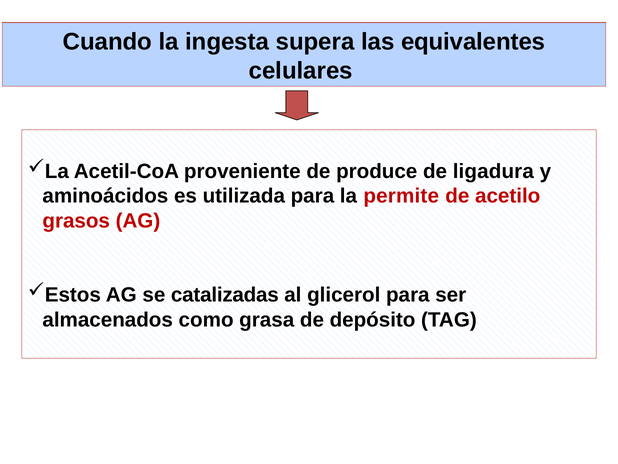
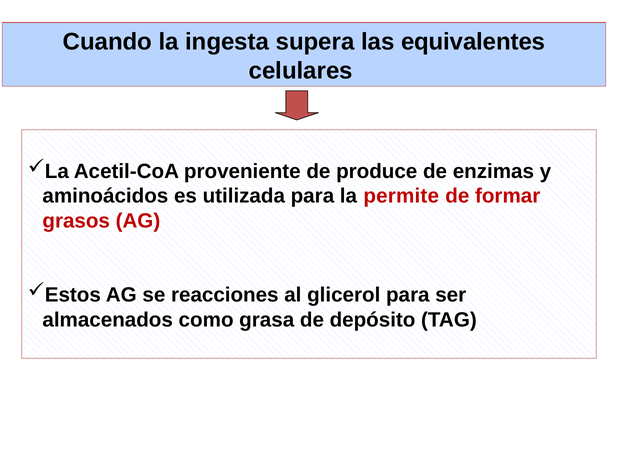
ligadura: ligadura -> enzimas
acetilo: acetilo -> formar
catalizadas: catalizadas -> reacciones
